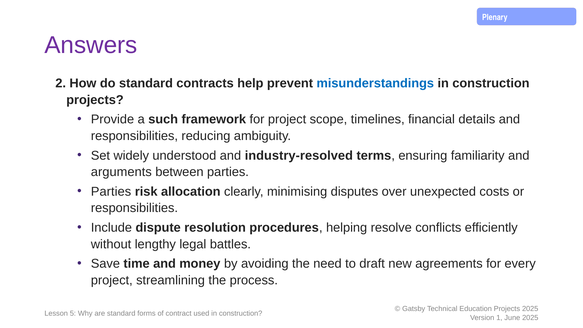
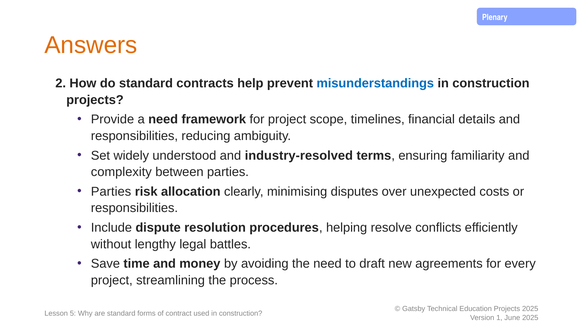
Answers colour: purple -> orange
a such: such -> need
arguments: arguments -> complexity
